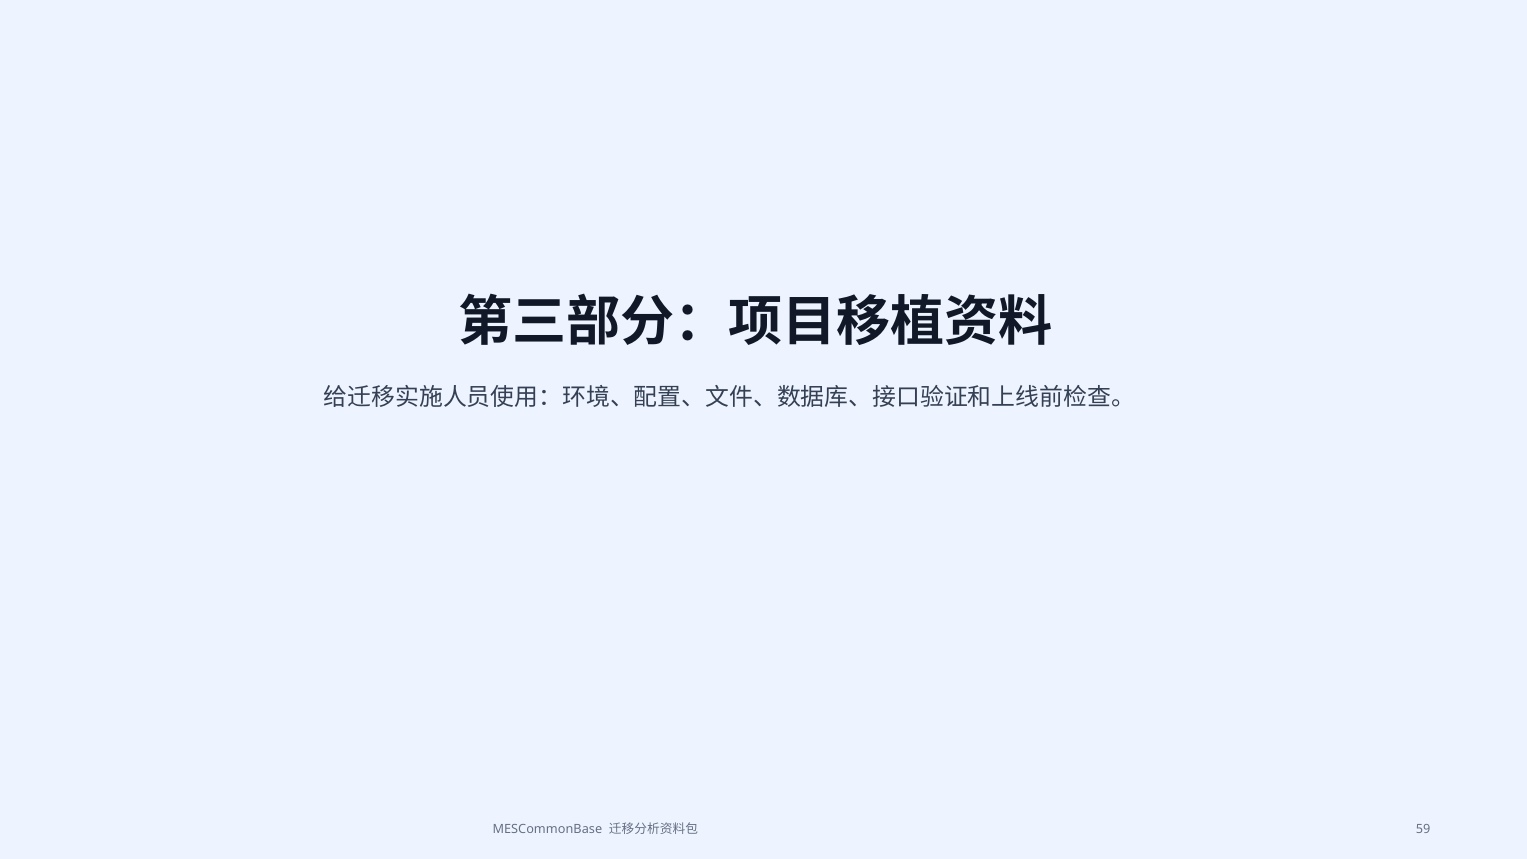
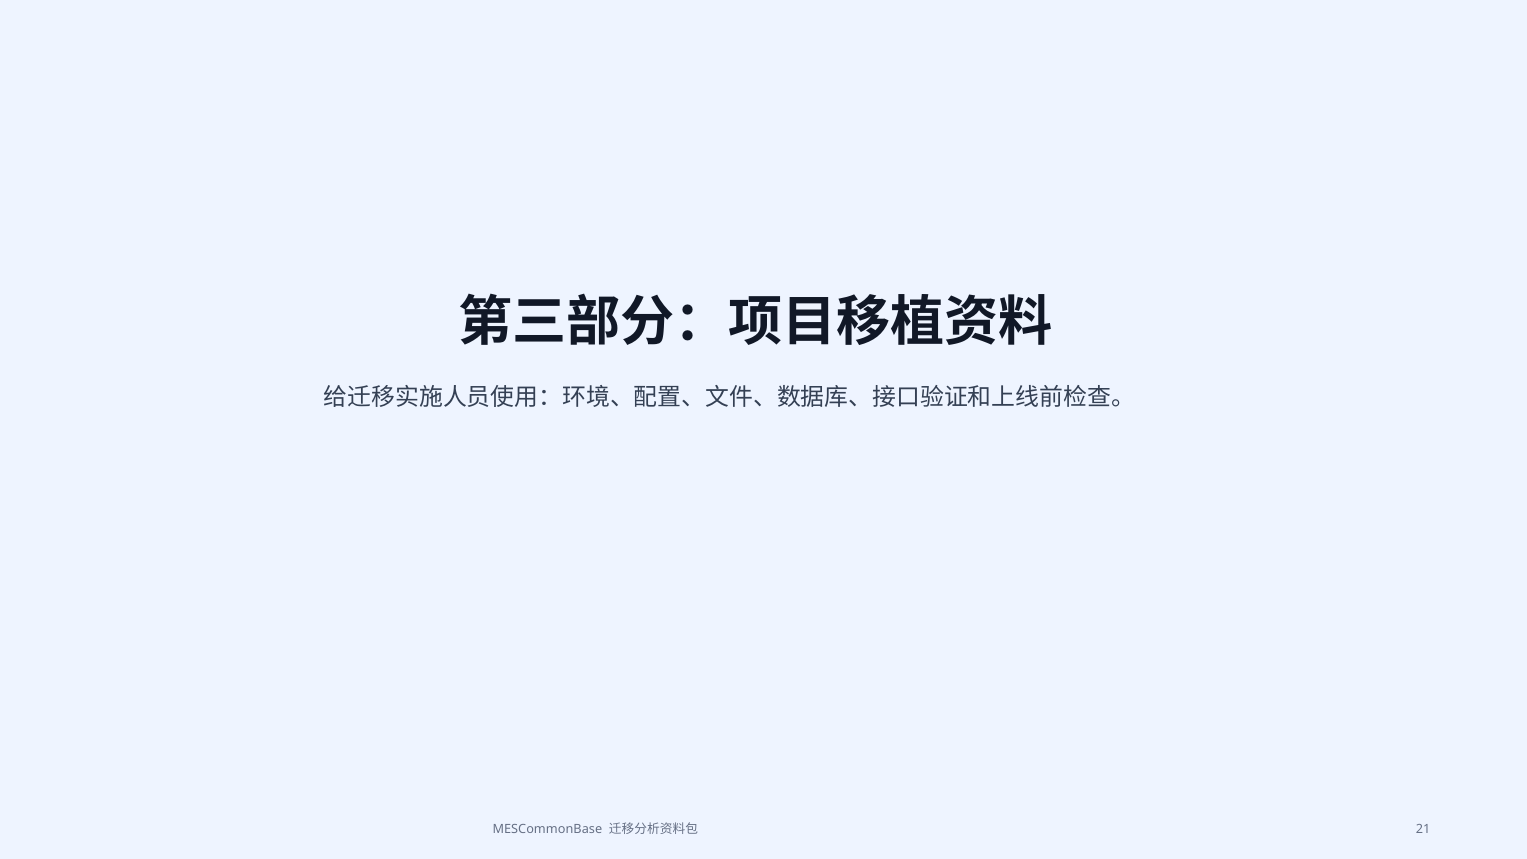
59: 59 -> 21
